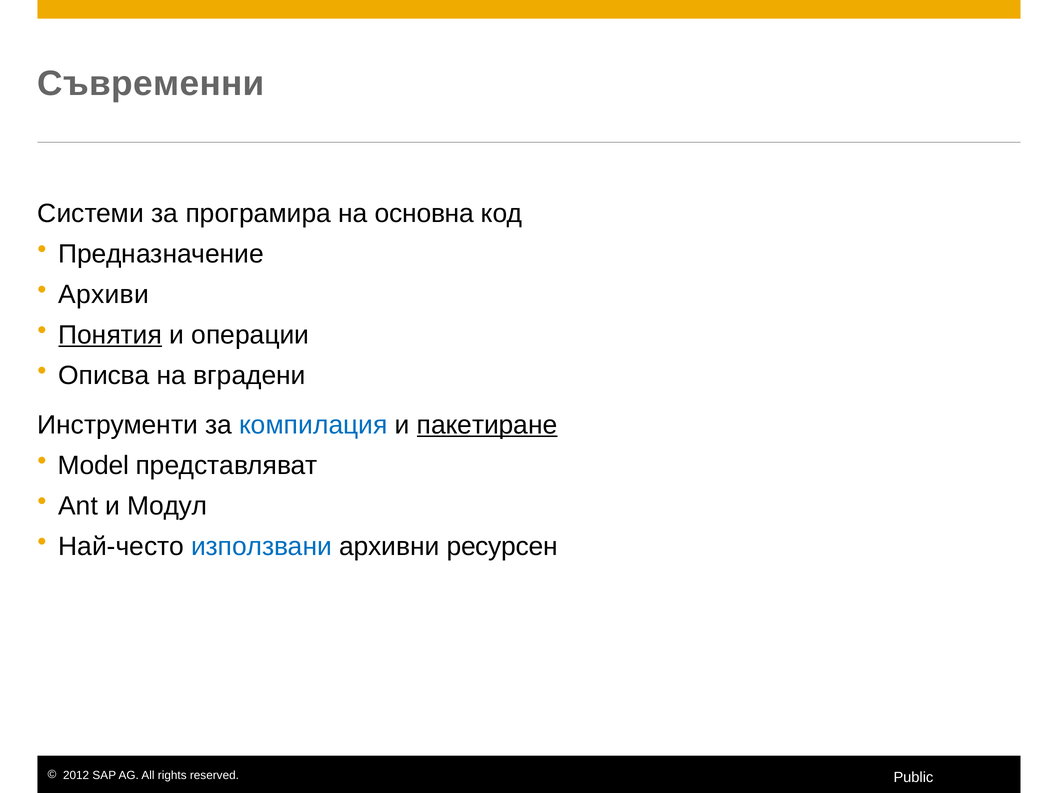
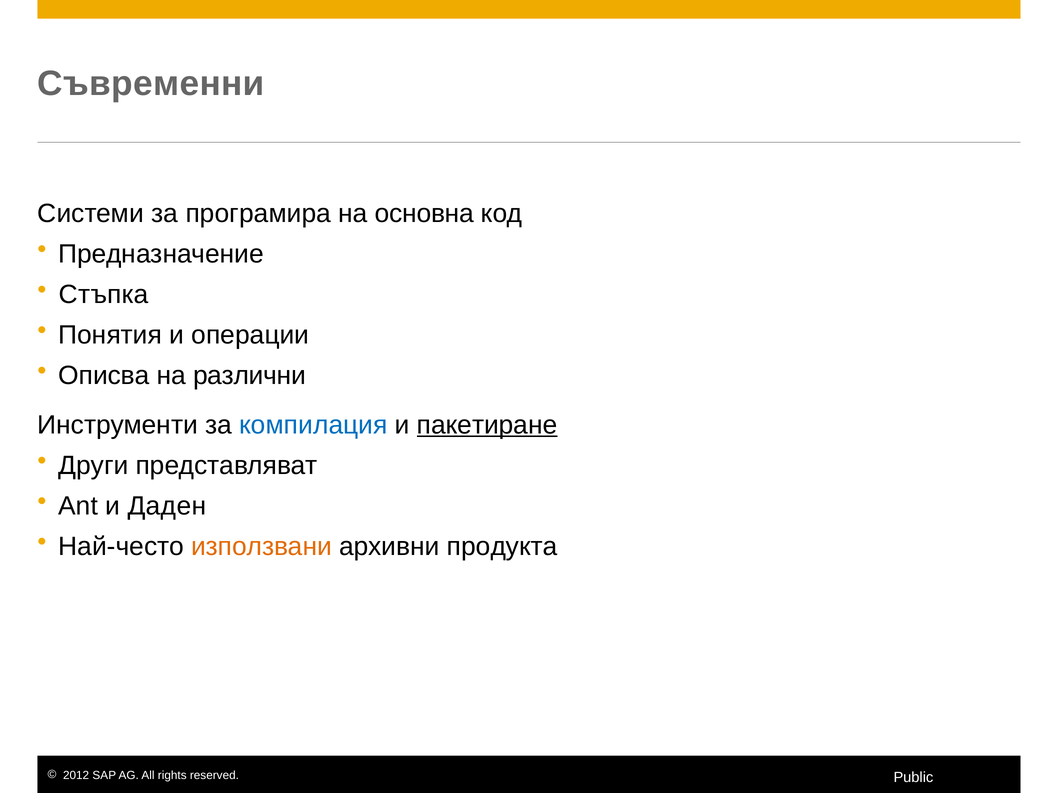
Архиви: Архиви -> Стъпка
Понятия underline: present -> none
вградени: вградени -> различни
Model: Model -> Други
Модул: Модул -> Даден
използвани colour: blue -> orange
ресурсен: ресурсен -> продукта
